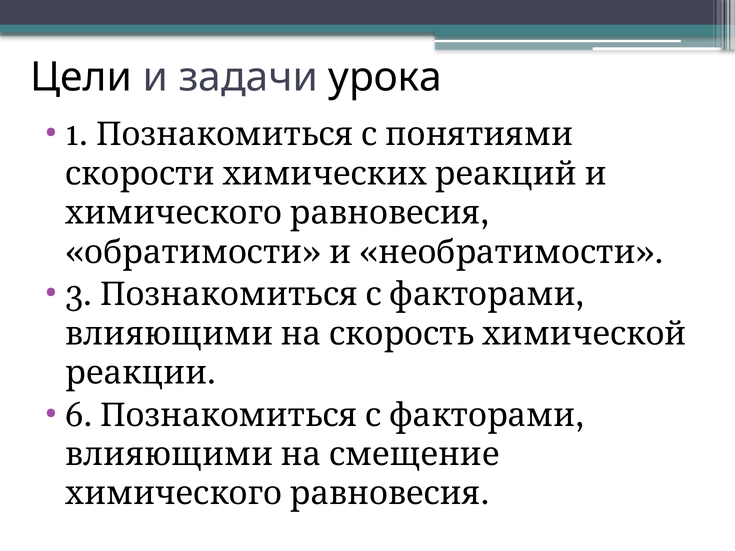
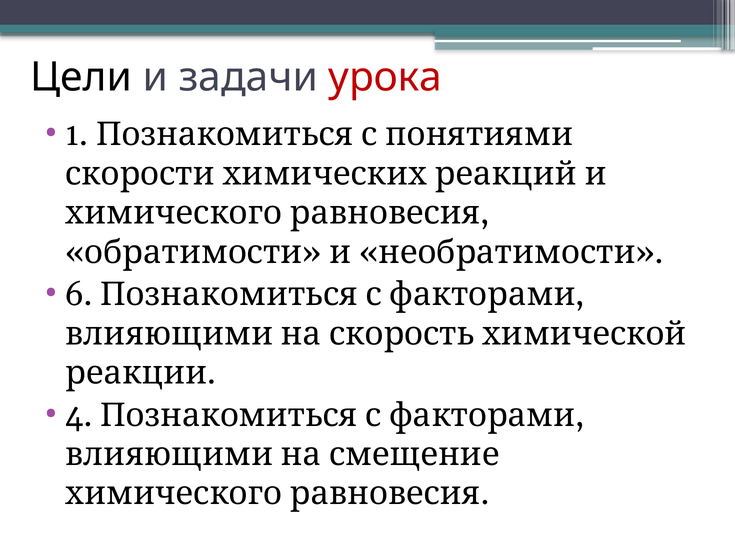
урока colour: black -> red
3: 3 -> 6
6: 6 -> 4
